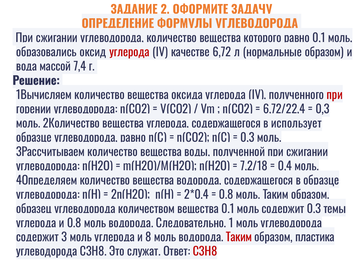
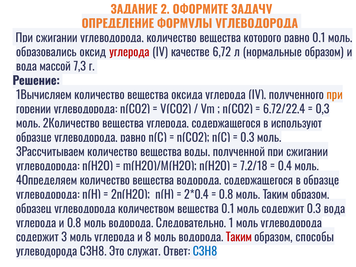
7,4: 7,4 -> 7,3
при at (335, 95) colour: red -> orange
использует: использует -> используют
темы at (335, 209): темы -> вода
пластика: пластика -> способы
C3H8 at (205, 252) colour: red -> blue
